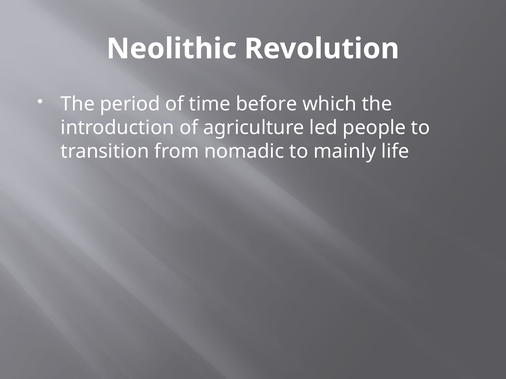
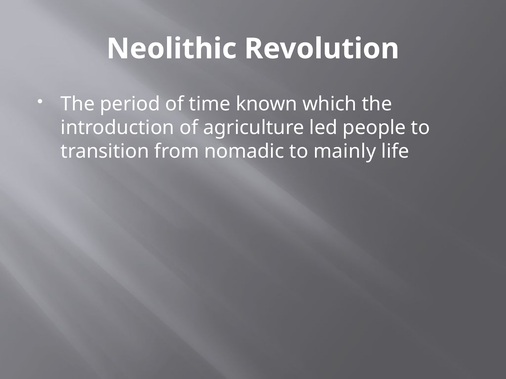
before: before -> known
